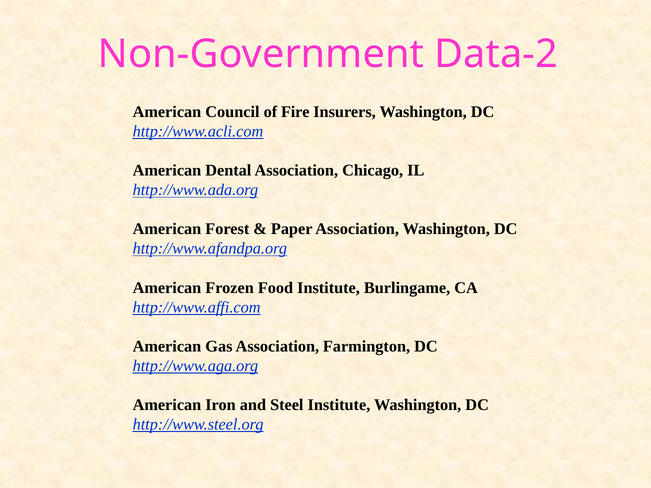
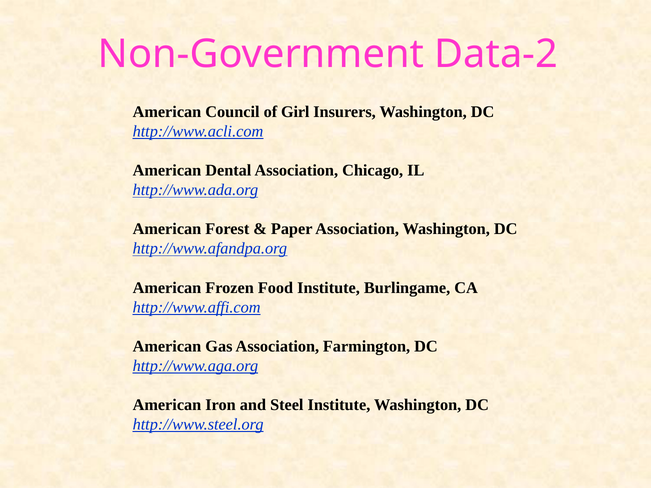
Fire: Fire -> Girl
